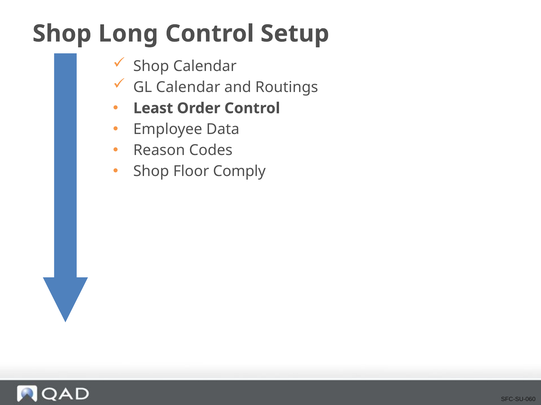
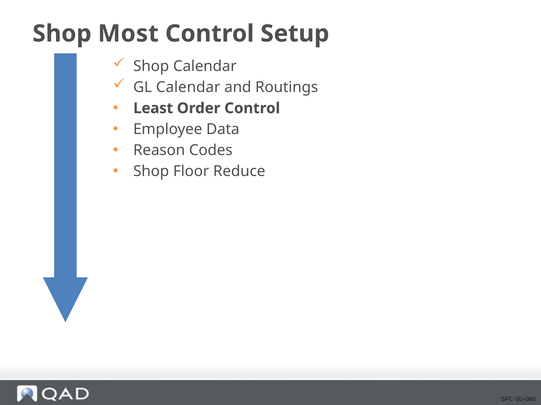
Long: Long -> Most
Comply: Comply -> Reduce
